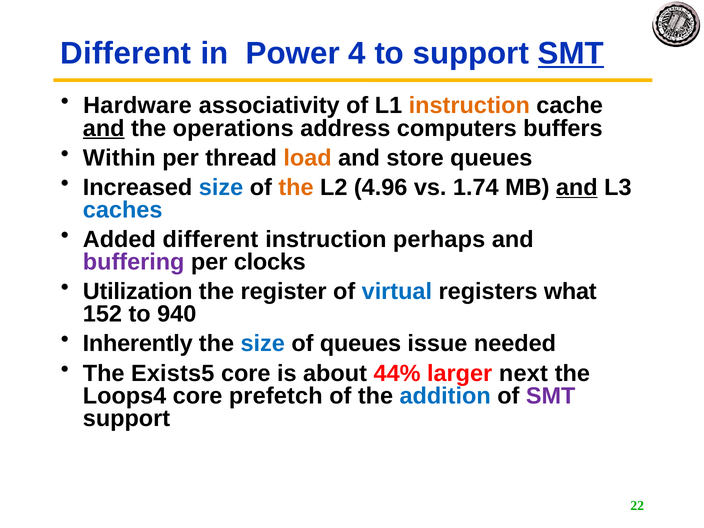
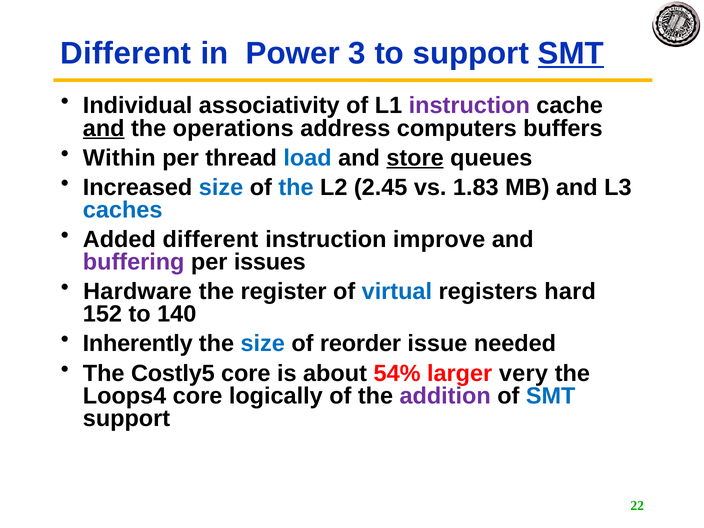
4: 4 -> 3
Hardware: Hardware -> Individual
instruction at (469, 106) colour: orange -> purple
load colour: orange -> blue
store underline: none -> present
the at (296, 187) colour: orange -> blue
4.96: 4.96 -> 2.45
1.74: 1.74 -> 1.83
and at (577, 187) underline: present -> none
perhaps: perhaps -> improve
clocks: clocks -> issues
Utilization: Utilization -> Hardware
what: what -> hard
940: 940 -> 140
of queues: queues -> reorder
Exists5: Exists5 -> Costly5
44%: 44% -> 54%
next: next -> very
prefetch: prefetch -> logically
addition colour: blue -> purple
SMT at (551, 396) colour: purple -> blue
